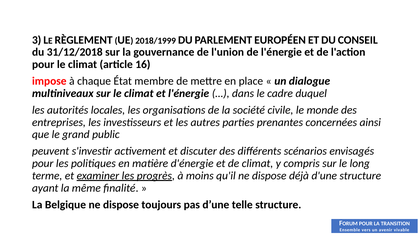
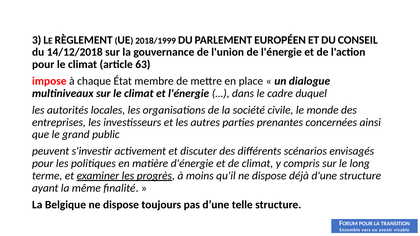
31/12/2018: 31/12/2018 -> 14/12/2018
16: 16 -> 63
